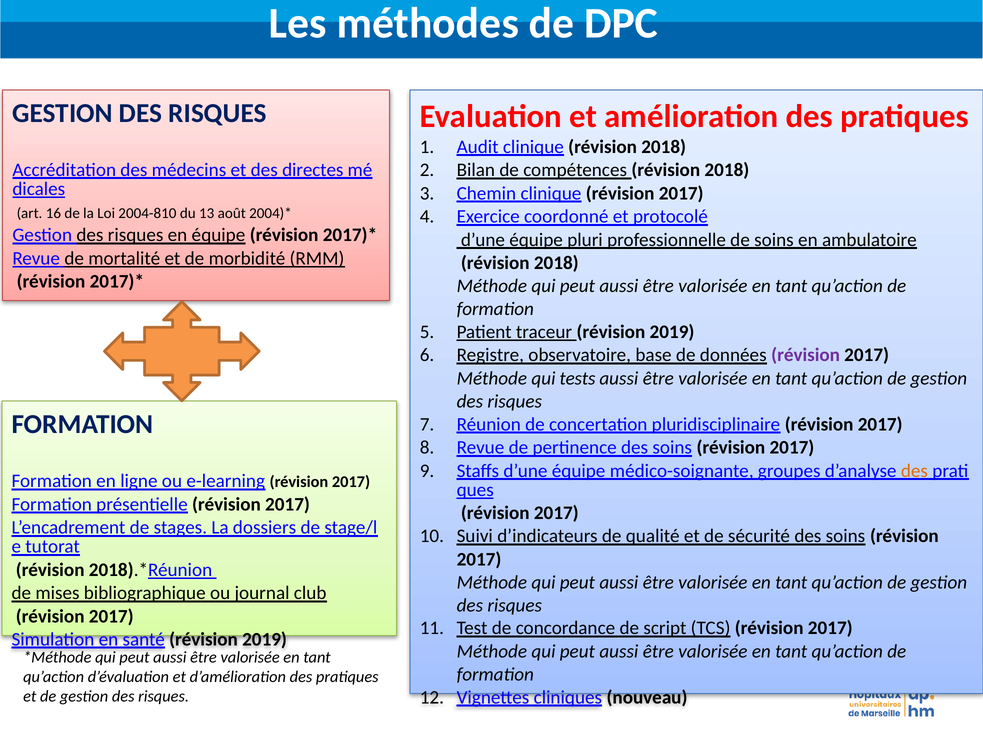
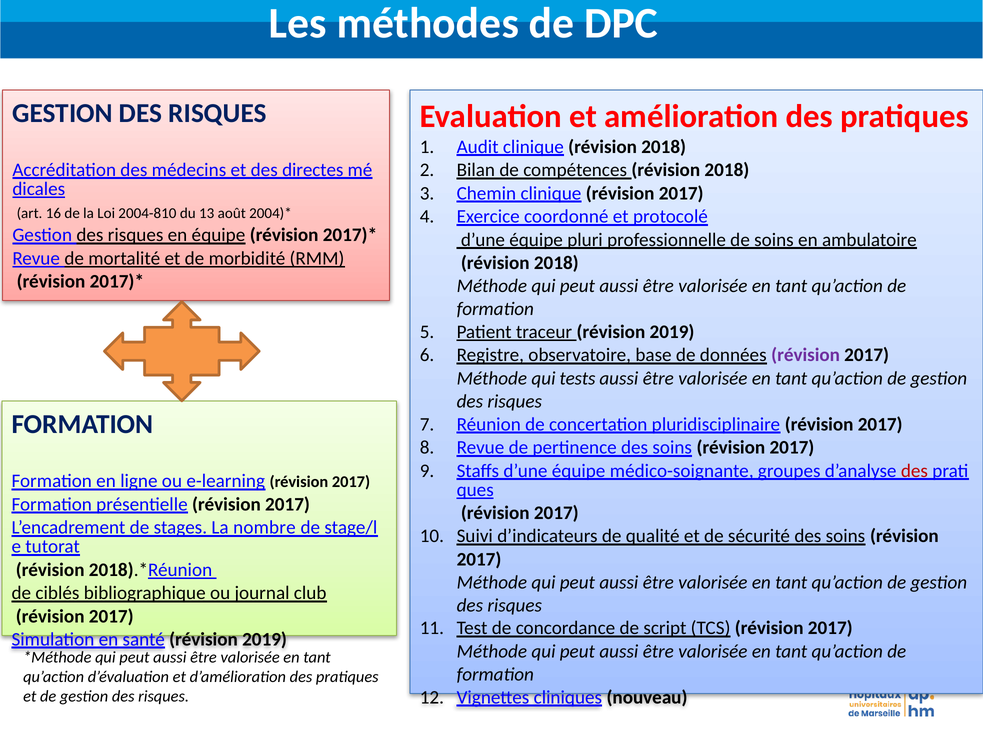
des at (914, 471) colour: orange -> red
dossiers: dossiers -> nombre
mises: mises -> ciblés
